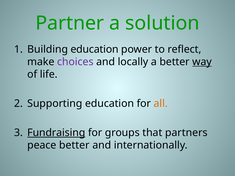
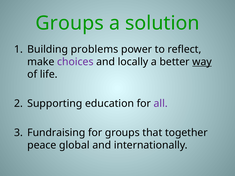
Partner at (70, 23): Partner -> Groups
Building education: education -> problems
all colour: orange -> purple
Fundraising underline: present -> none
partners: partners -> together
peace better: better -> global
